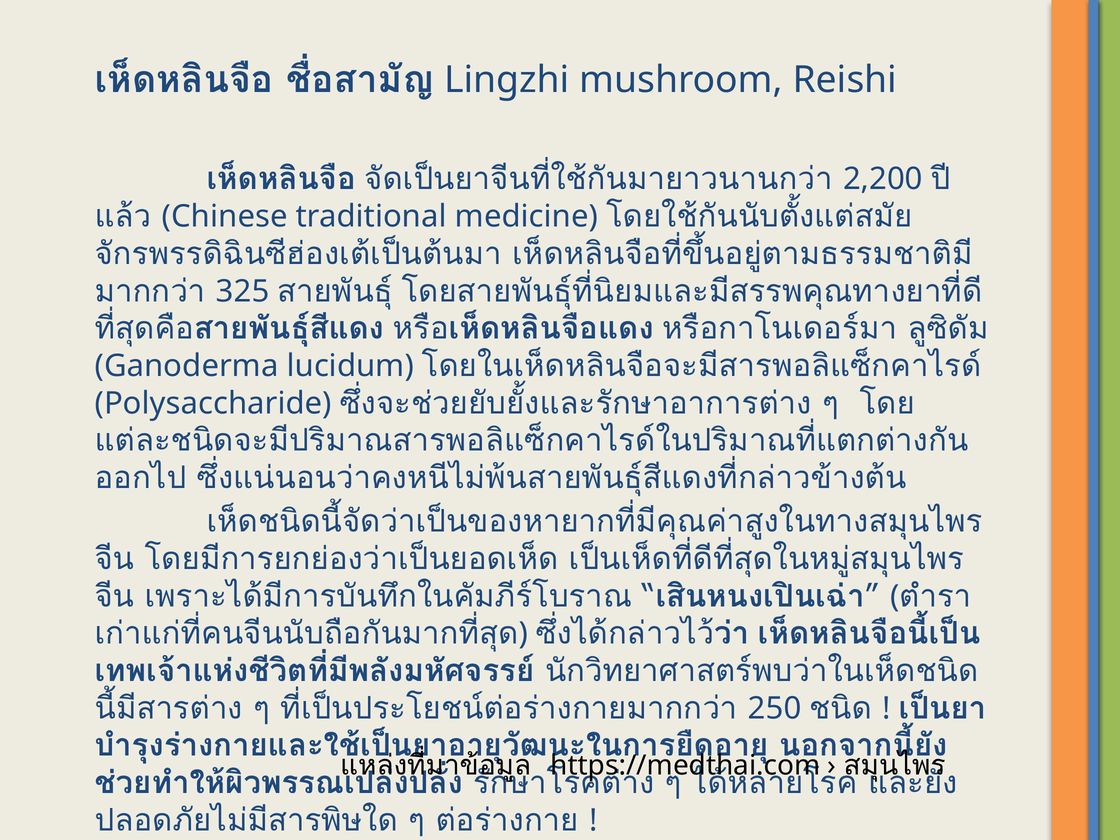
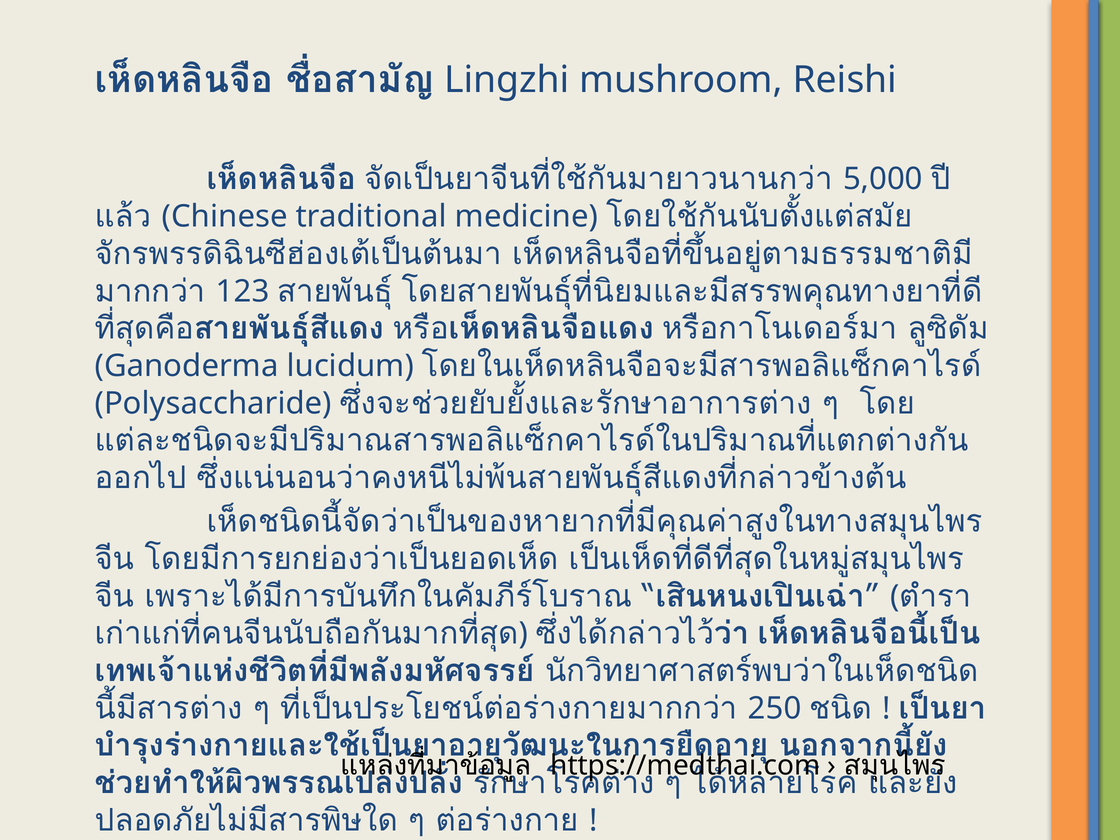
2,200: 2,200 -> 5,000
325: 325 -> 123
